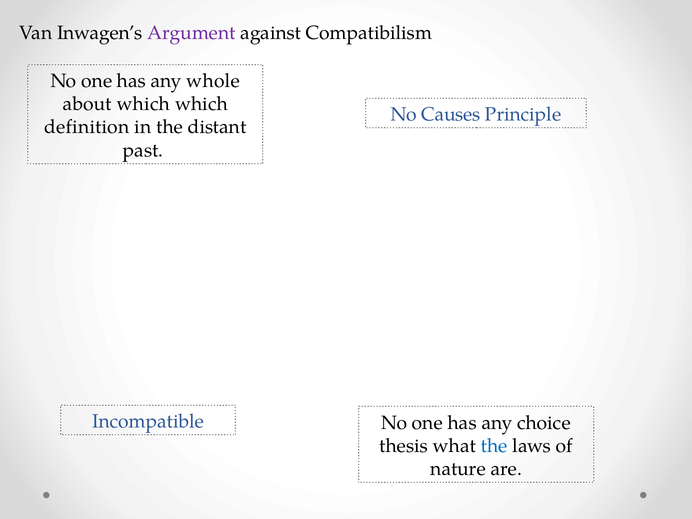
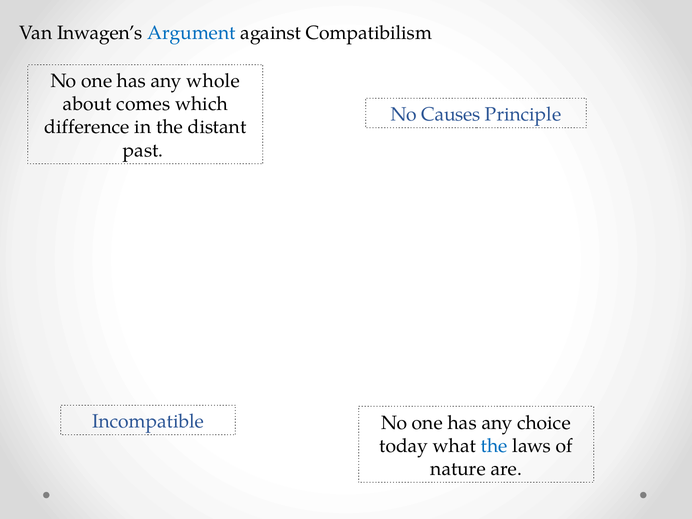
Argument colour: purple -> blue
about which: which -> comes
definition: definition -> difference
thesis: thesis -> today
